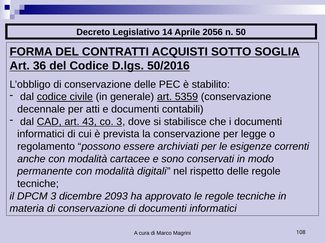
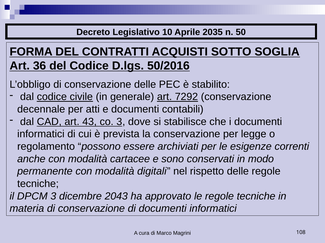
14: 14 -> 10
2056: 2056 -> 2035
5359: 5359 -> 7292
2093: 2093 -> 2043
